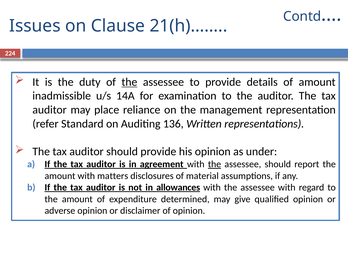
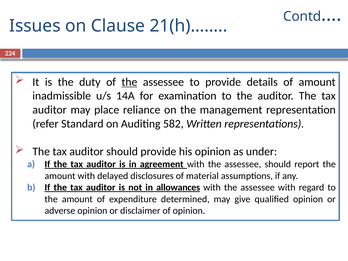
136: 136 -> 582
the at (215, 164) underline: present -> none
matters: matters -> delayed
